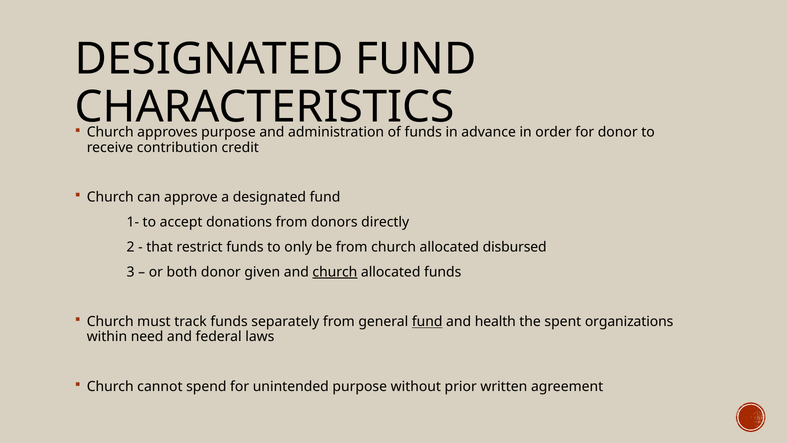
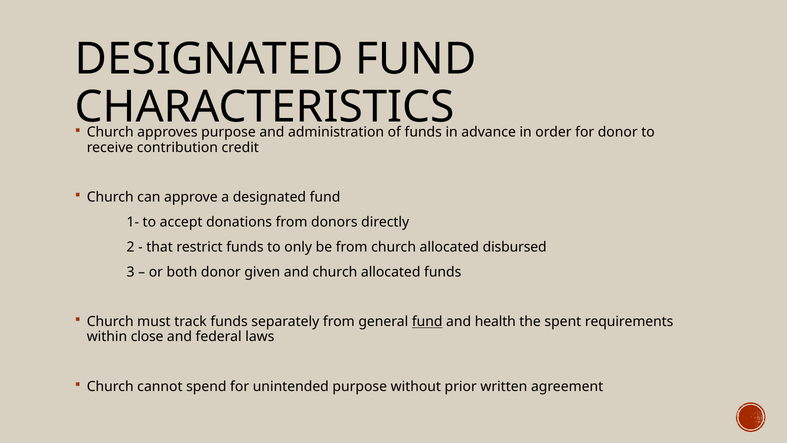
church at (335, 272) underline: present -> none
organizations: organizations -> requirements
need: need -> close
